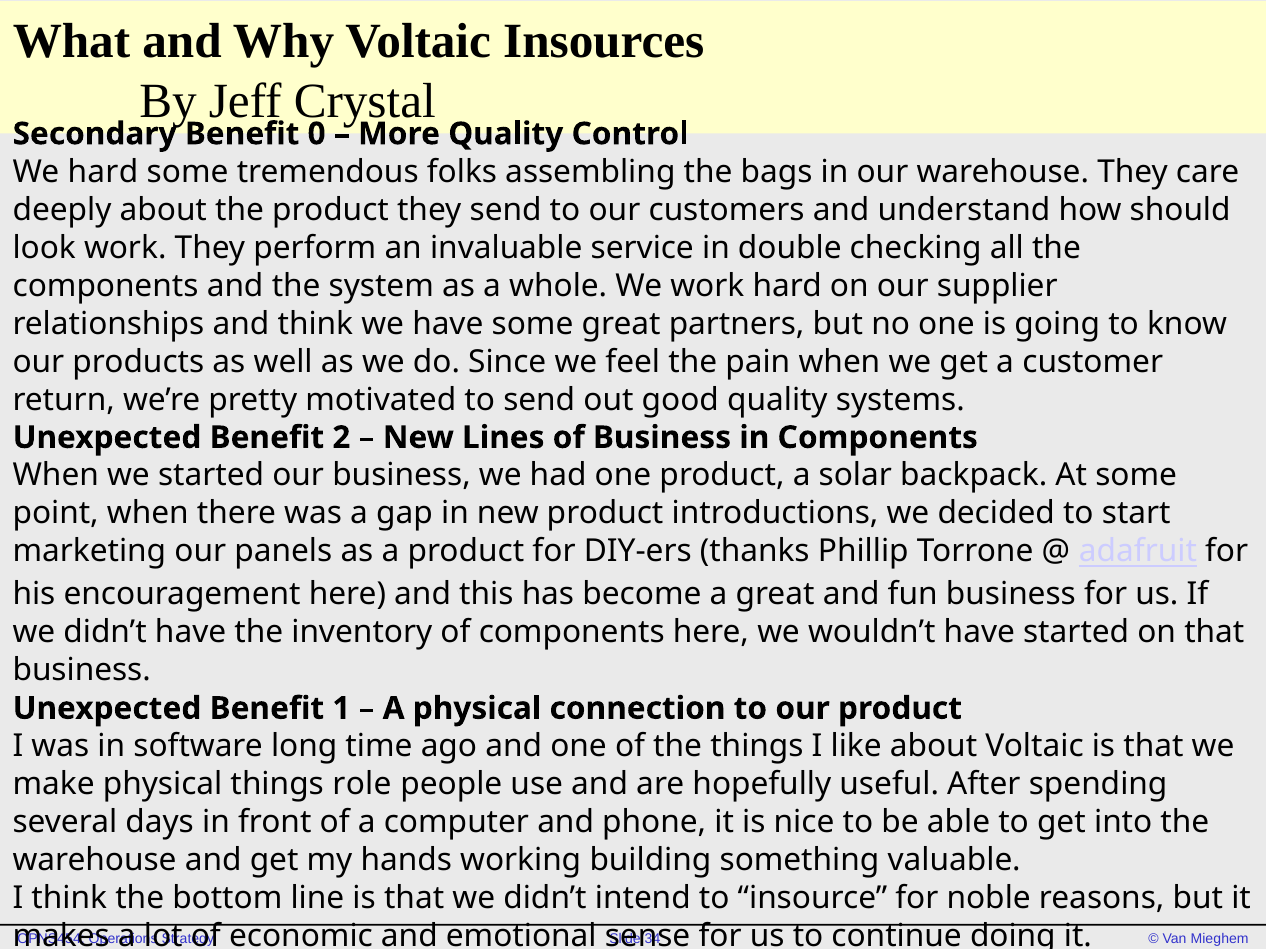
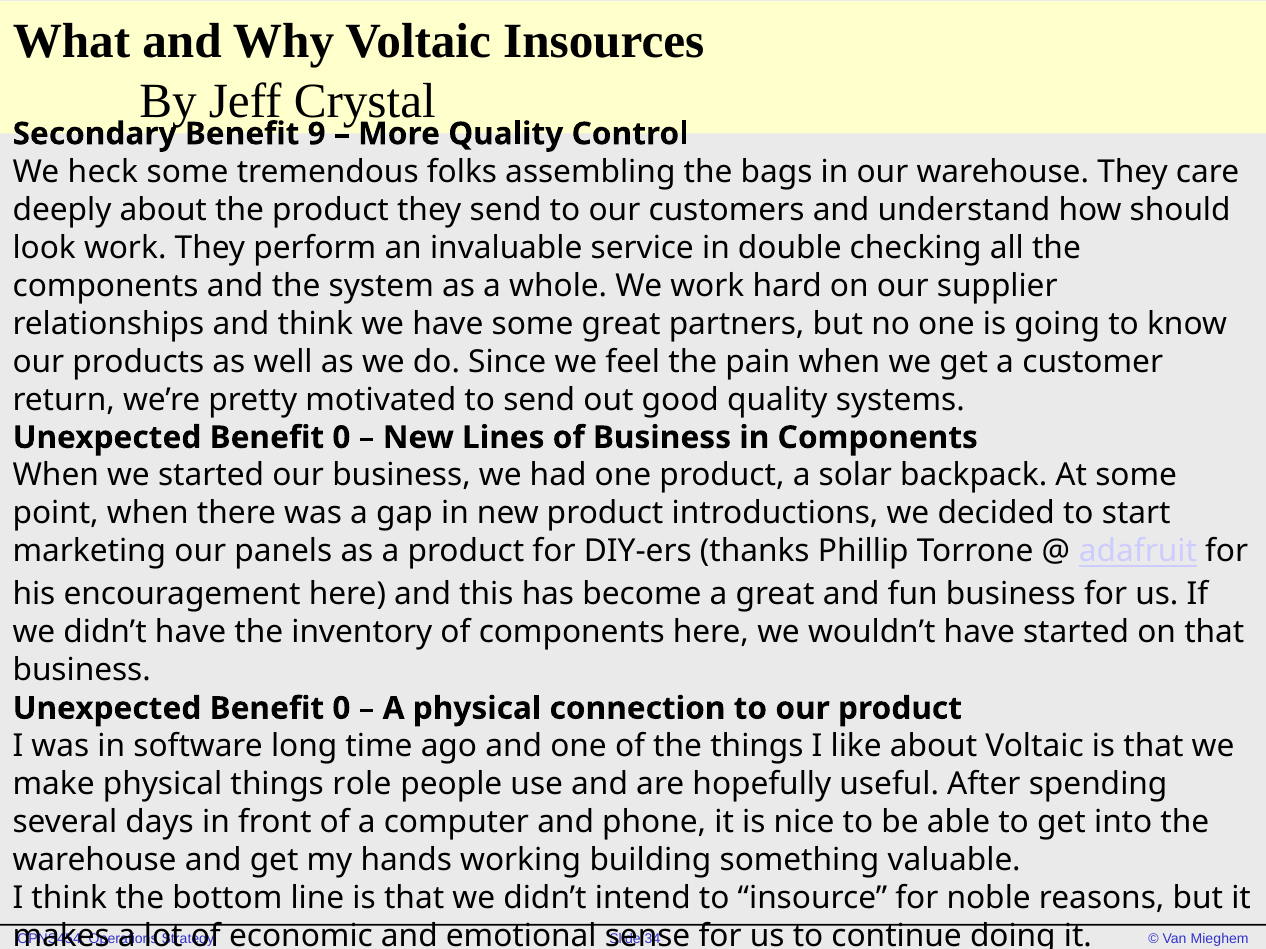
0: 0 -> 9
We hard: hard -> heck
2 at (341, 438): 2 -> 0
1 at (341, 709): 1 -> 0
